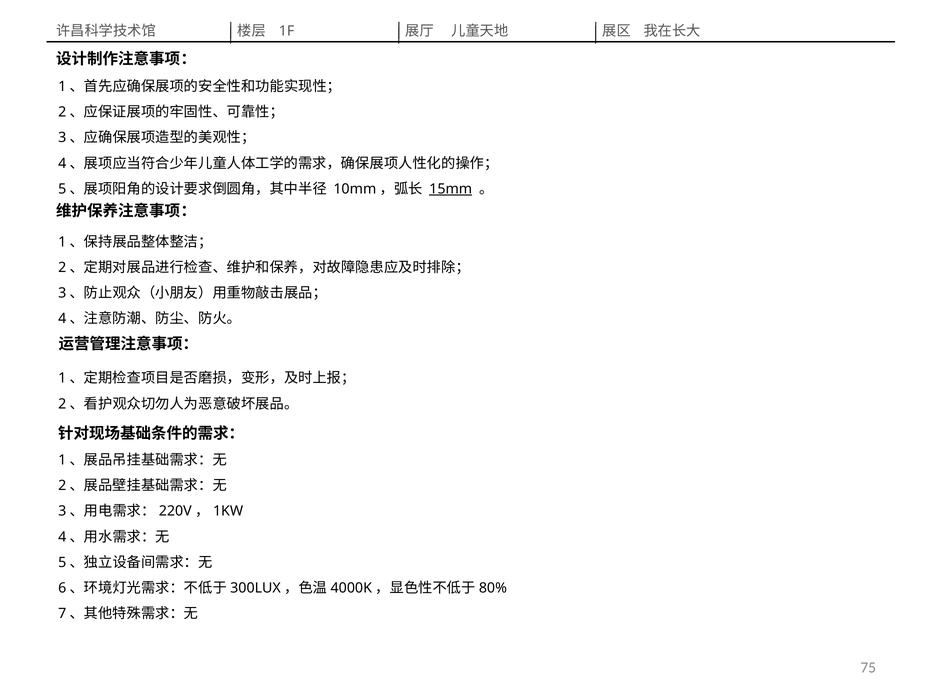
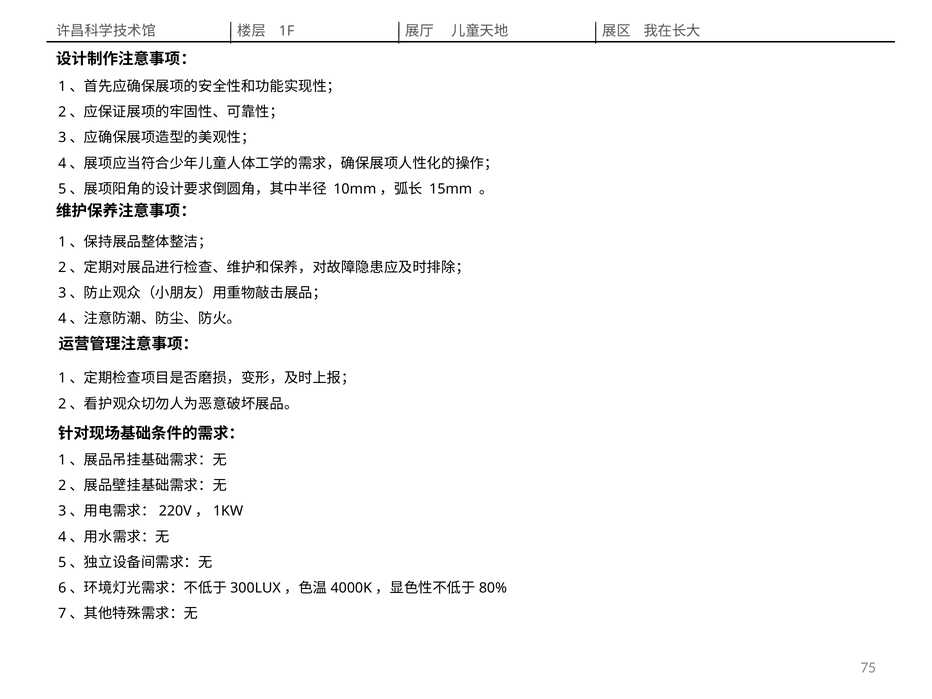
15mm underline: present -> none
